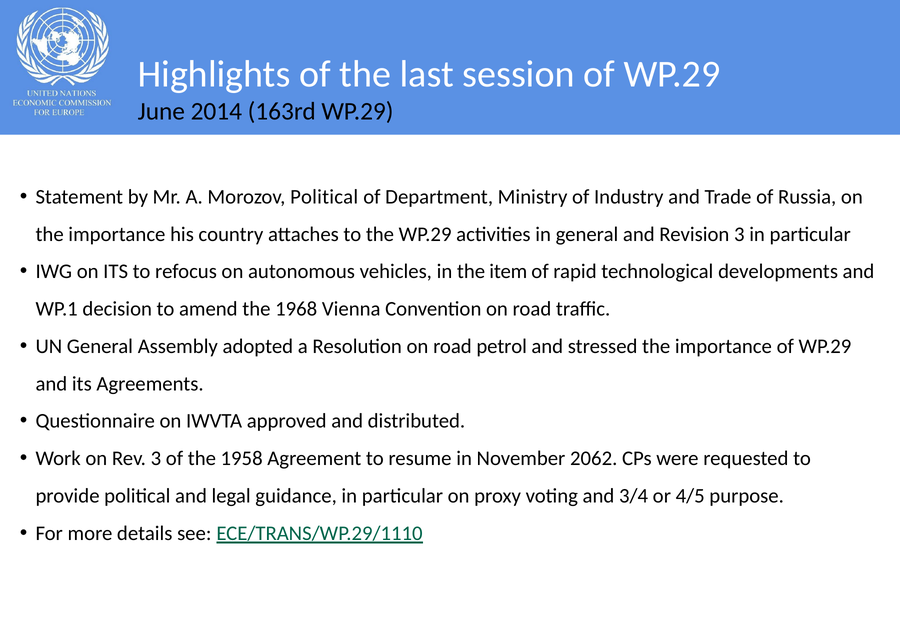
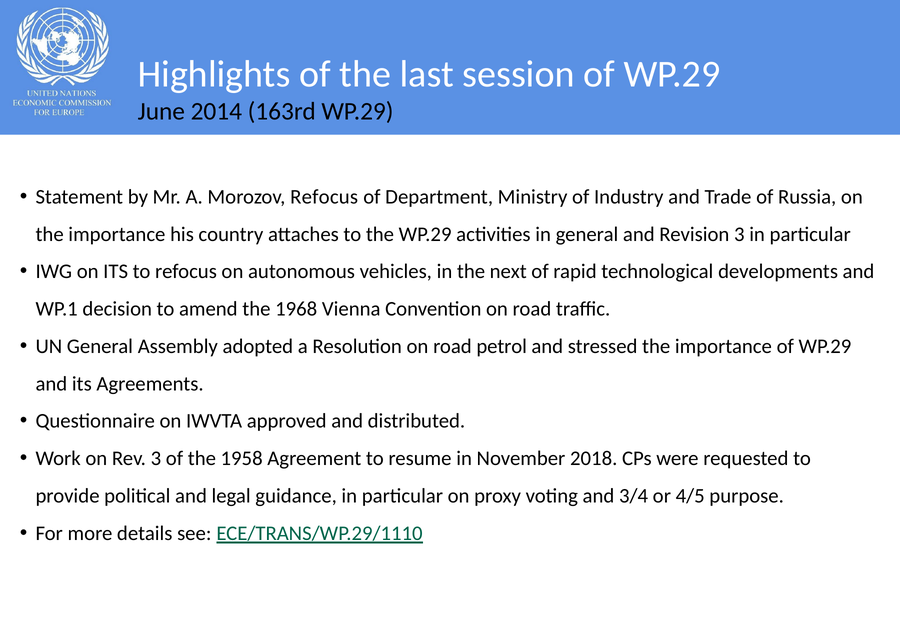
Morozov Political: Political -> Refocus
item: item -> next
2062: 2062 -> 2018
